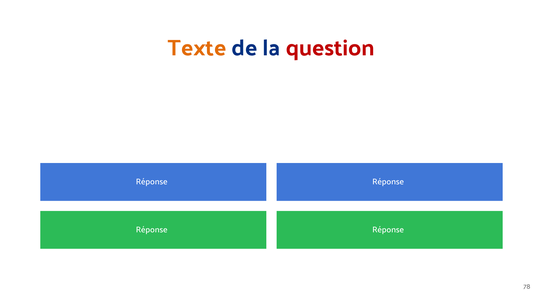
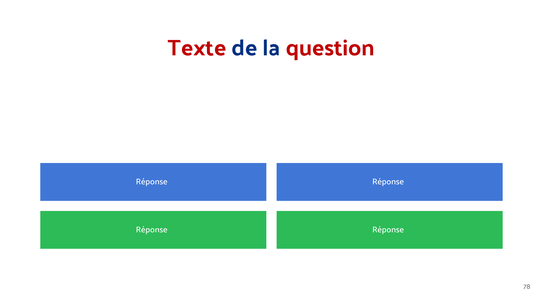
Texte colour: orange -> red
